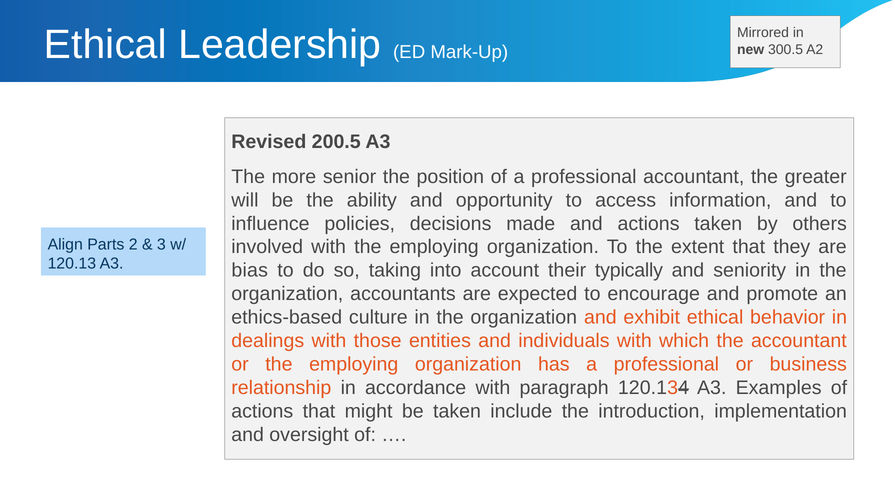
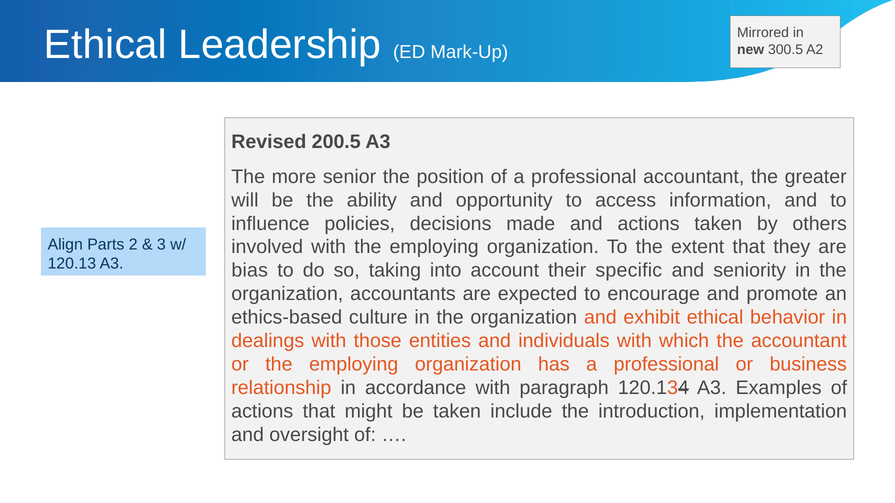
typically: typically -> specific
